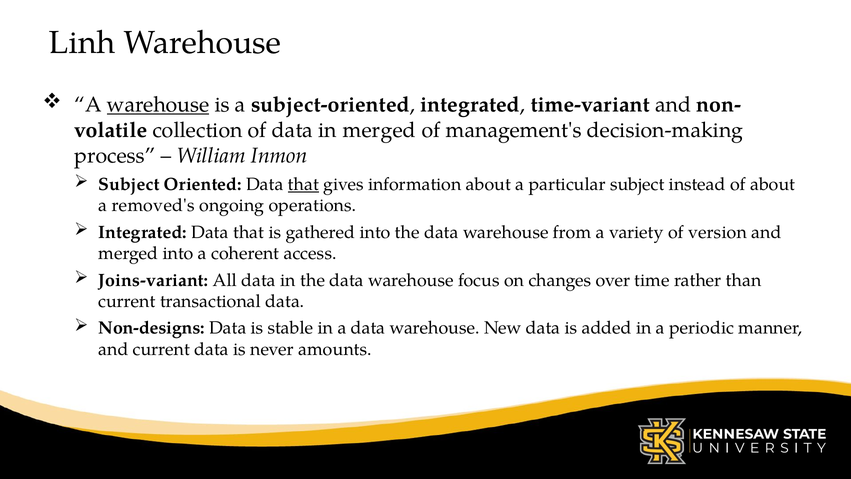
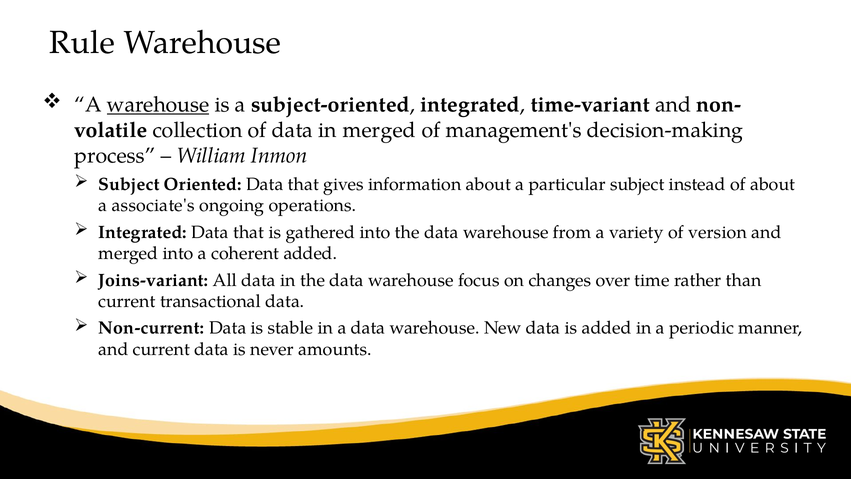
Linh: Linh -> Rule
that at (303, 184) underline: present -> none
removed's: removed's -> associate's
coherent access: access -> added
Non-designs: Non-designs -> Non-current
